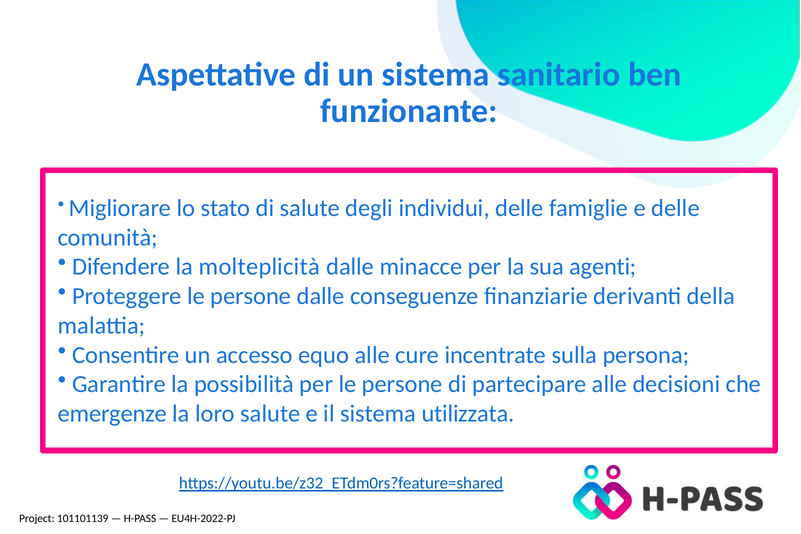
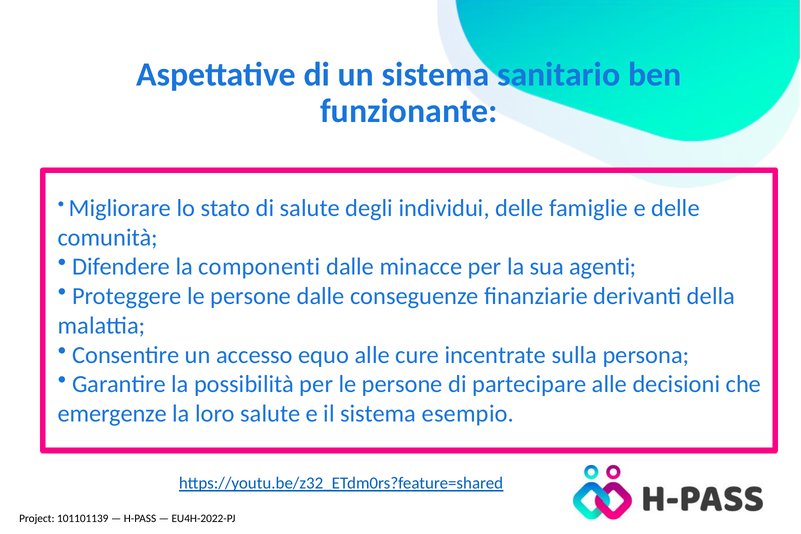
molteplicità: molteplicità -> componenti
utilizzata: utilizzata -> esempio
